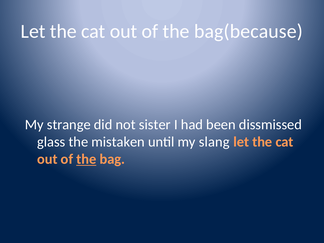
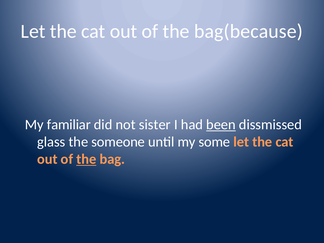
strange: strange -> familiar
been underline: none -> present
mistaken: mistaken -> someone
slang: slang -> some
